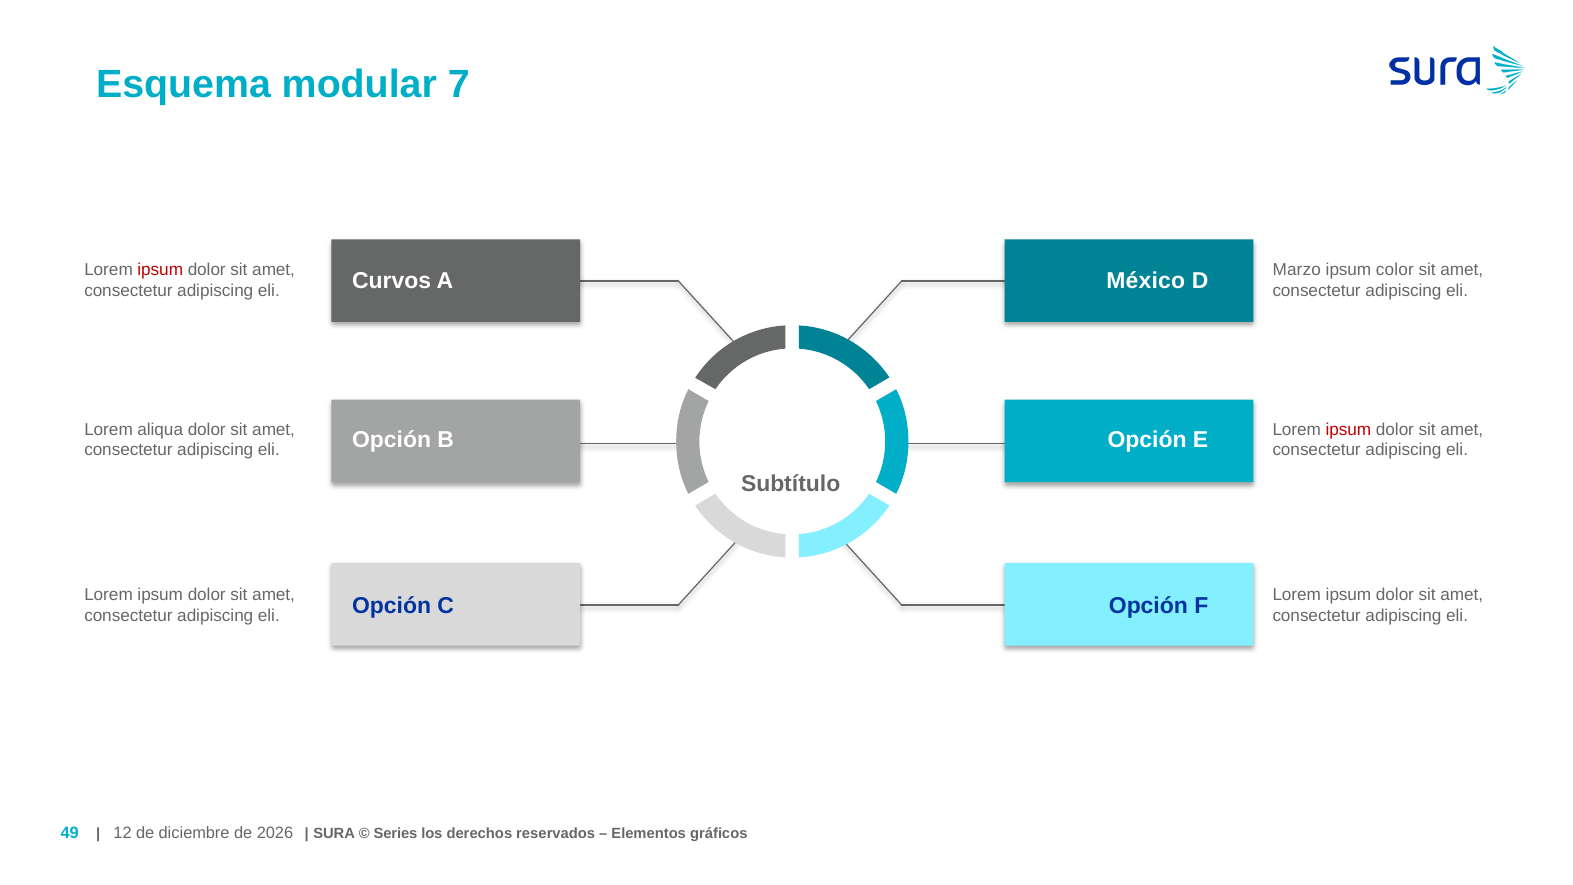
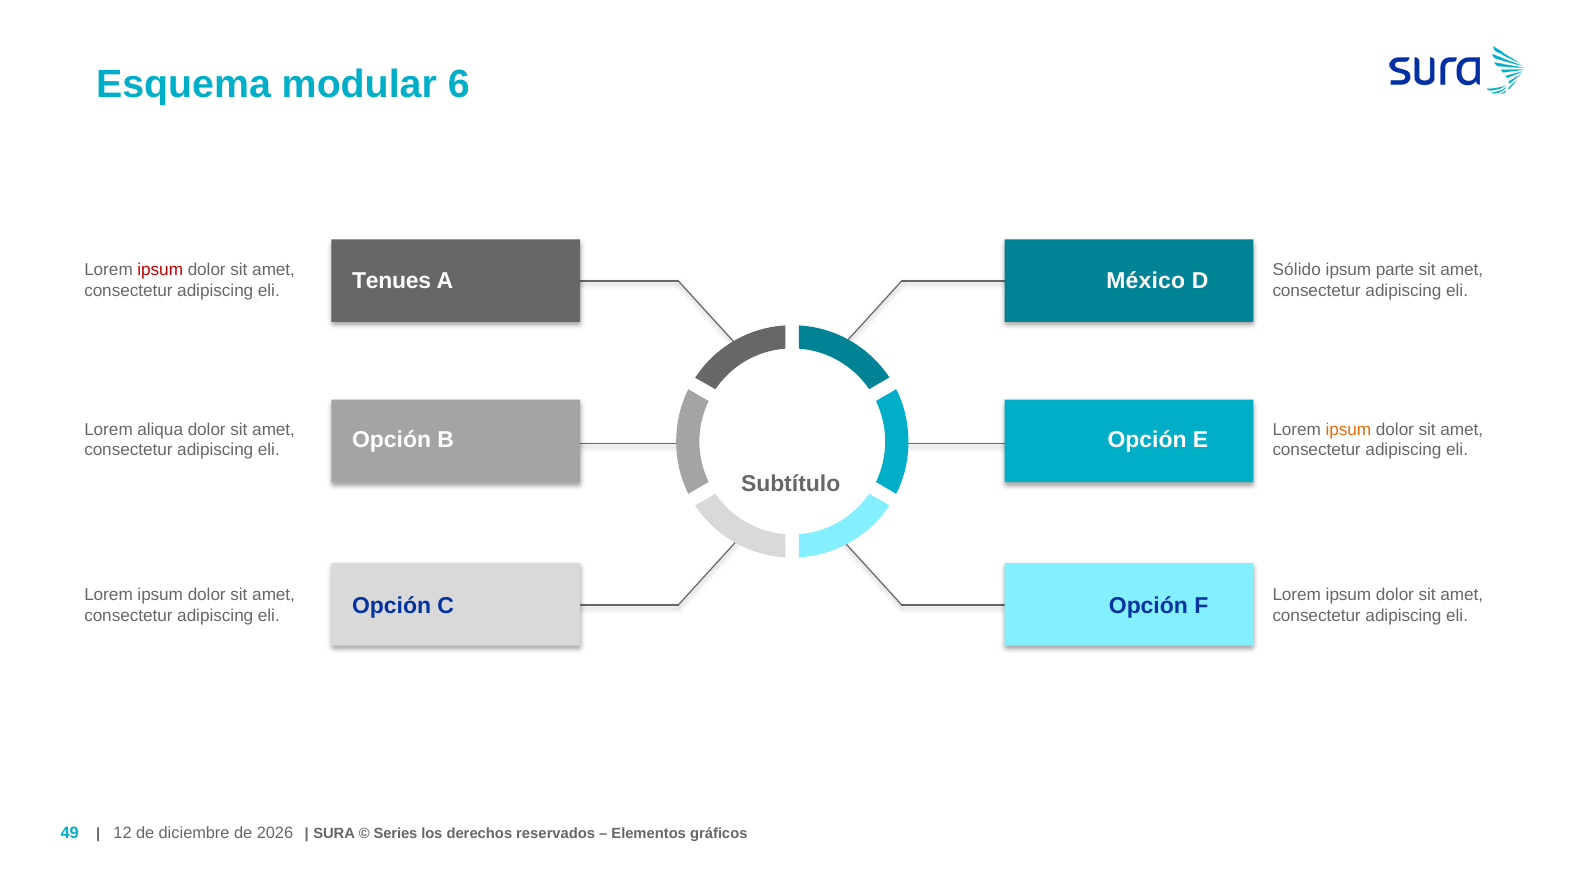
7: 7 -> 6
Marzo: Marzo -> Sólido
color: color -> parte
Curvos: Curvos -> Tenues
ipsum at (1348, 430) colour: red -> orange
